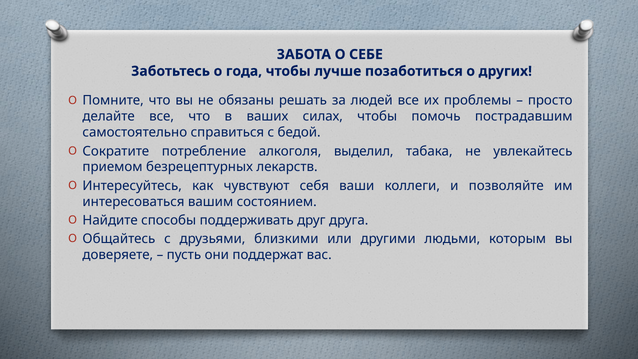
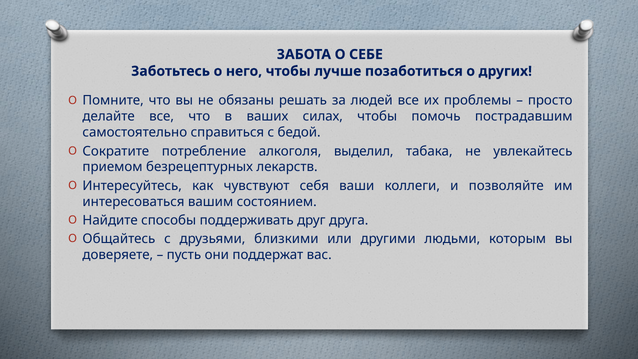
года: года -> него
